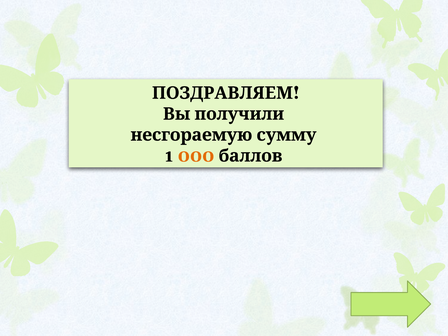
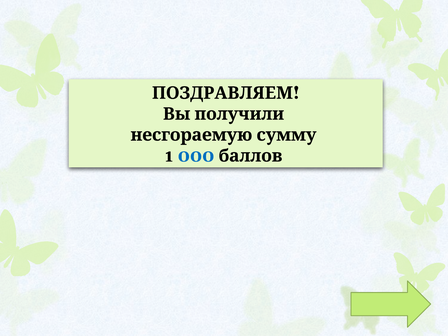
000 colour: orange -> blue
